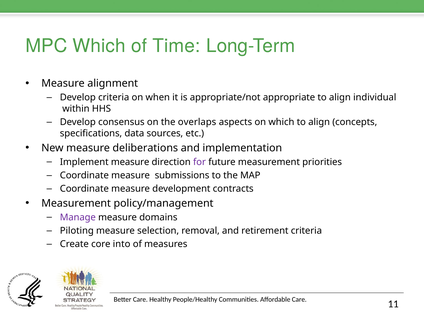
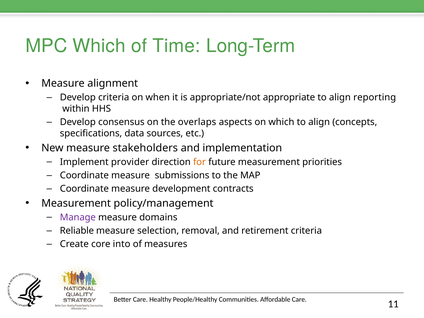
individual: individual -> reporting
deliberations: deliberations -> stakeholders
Implement measure: measure -> provider
for colour: purple -> orange
Piloting: Piloting -> Reliable
